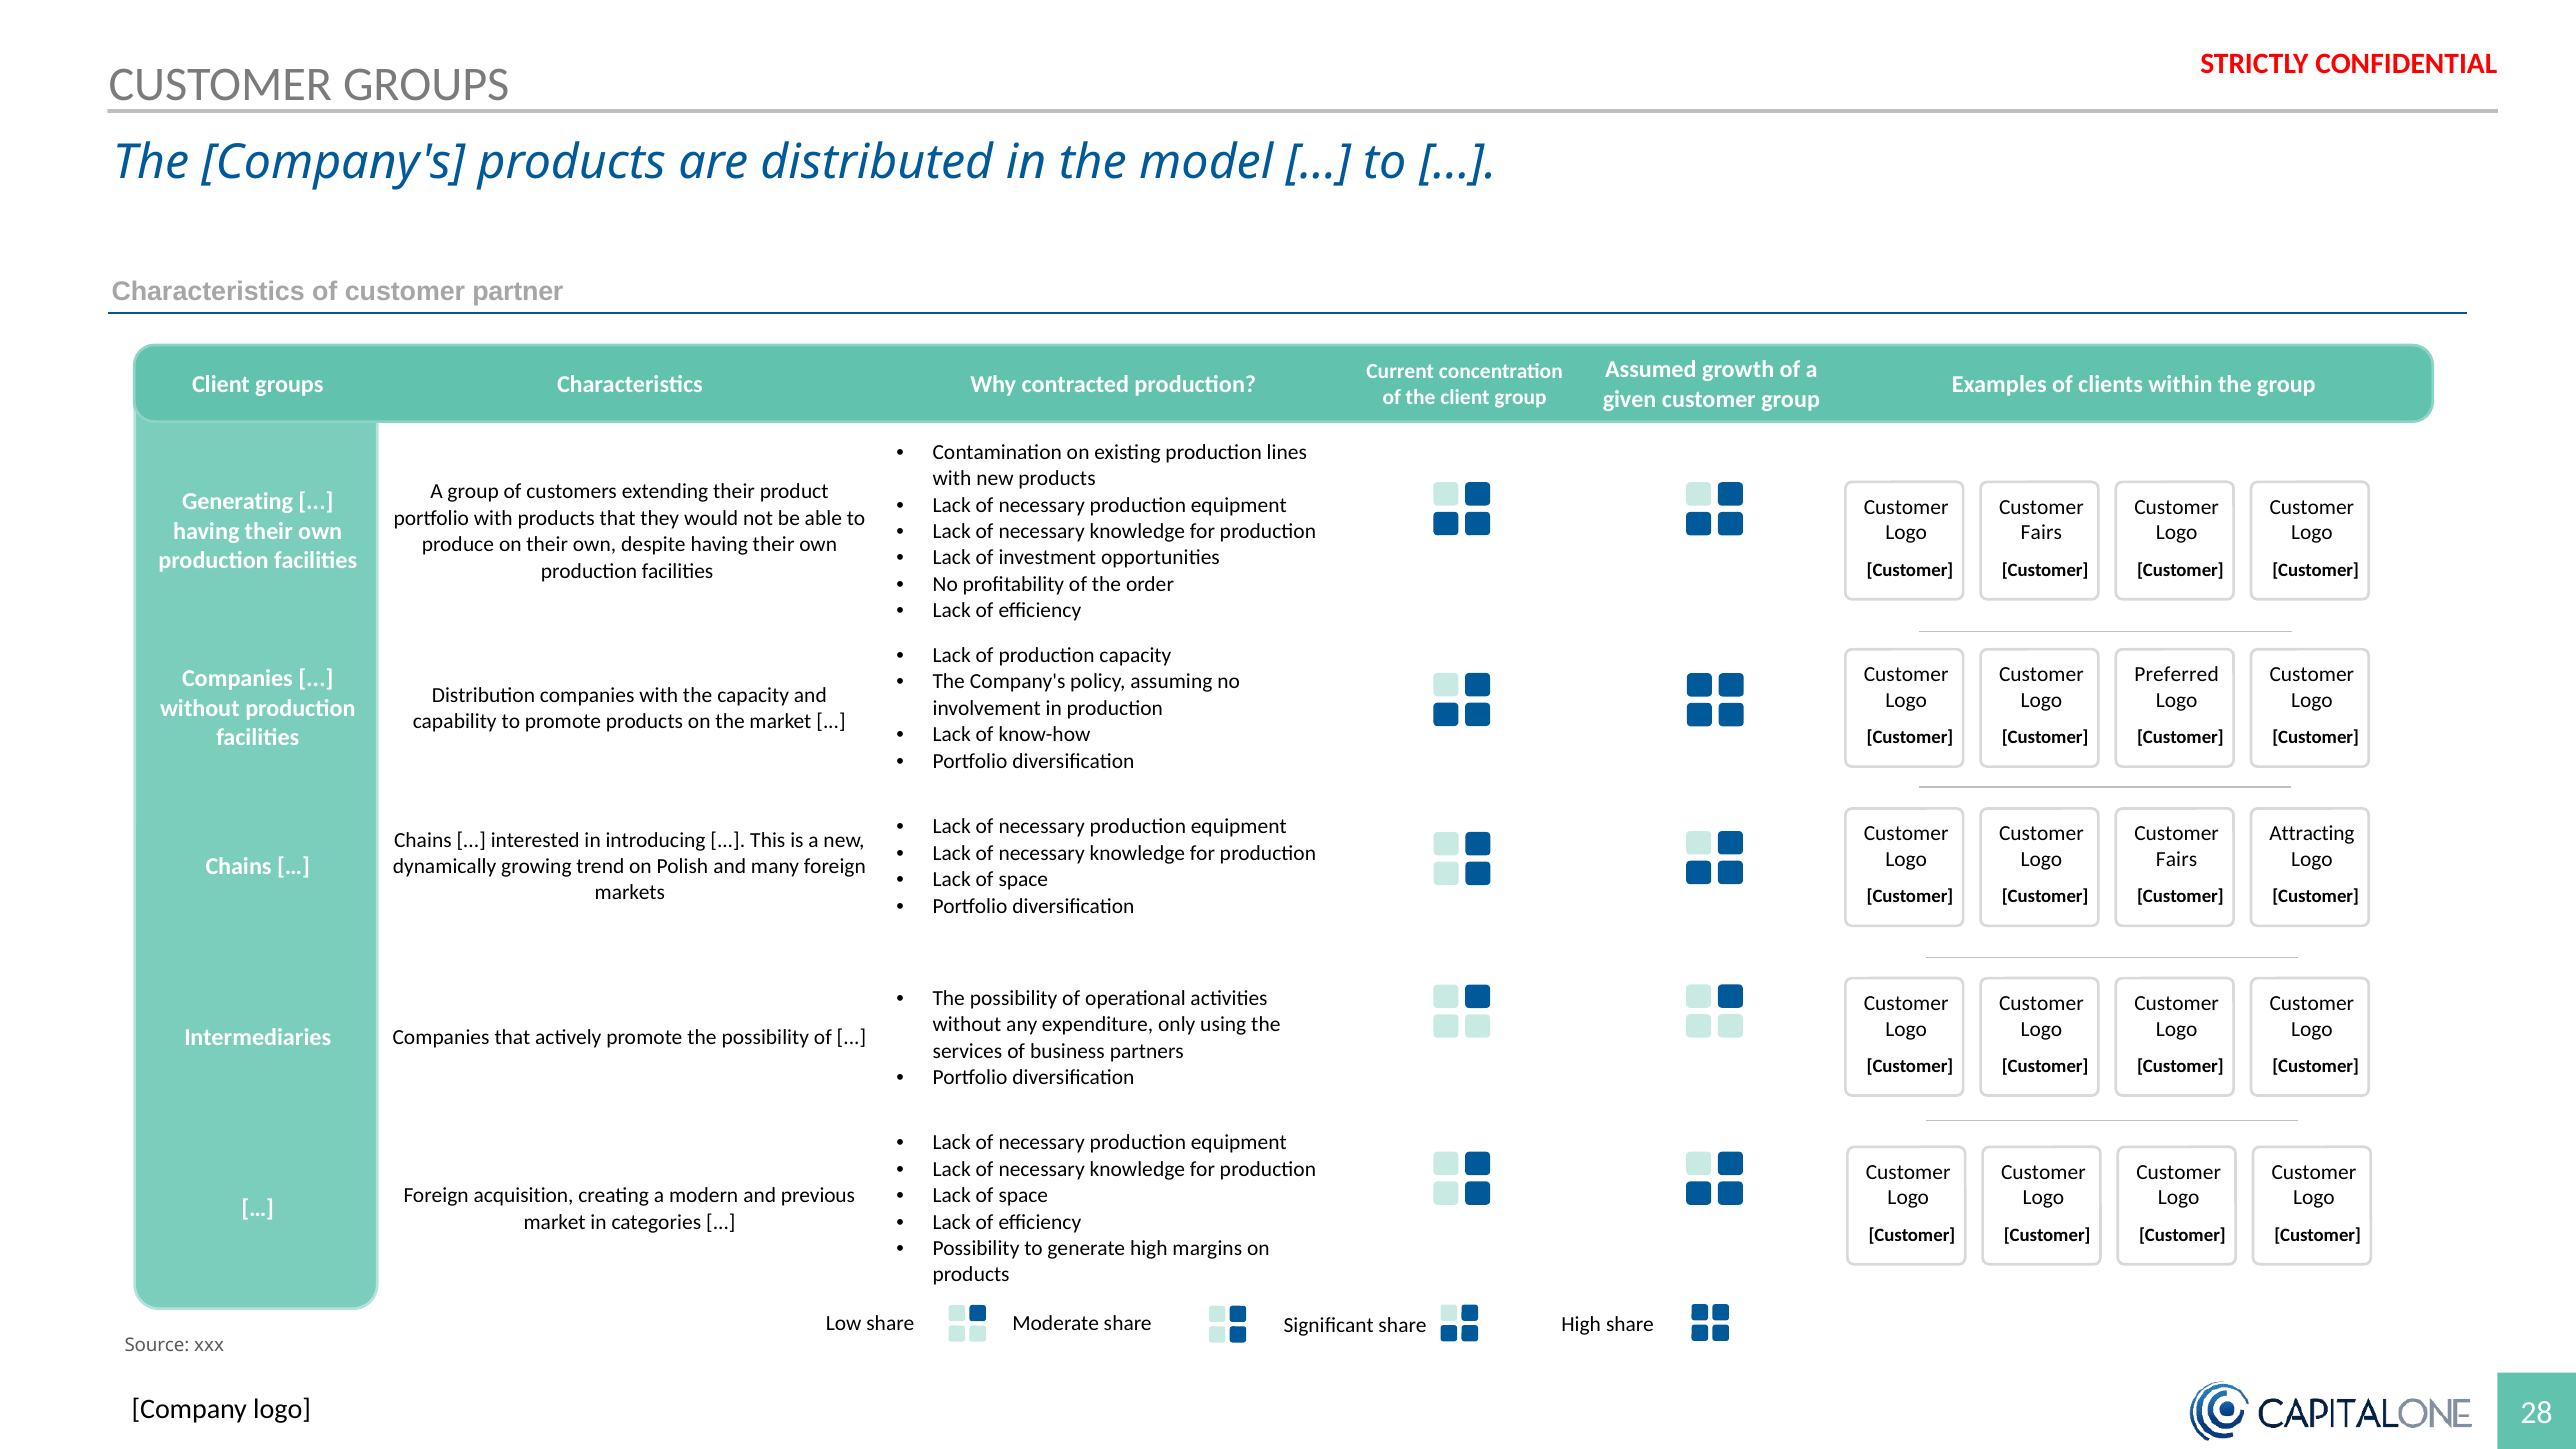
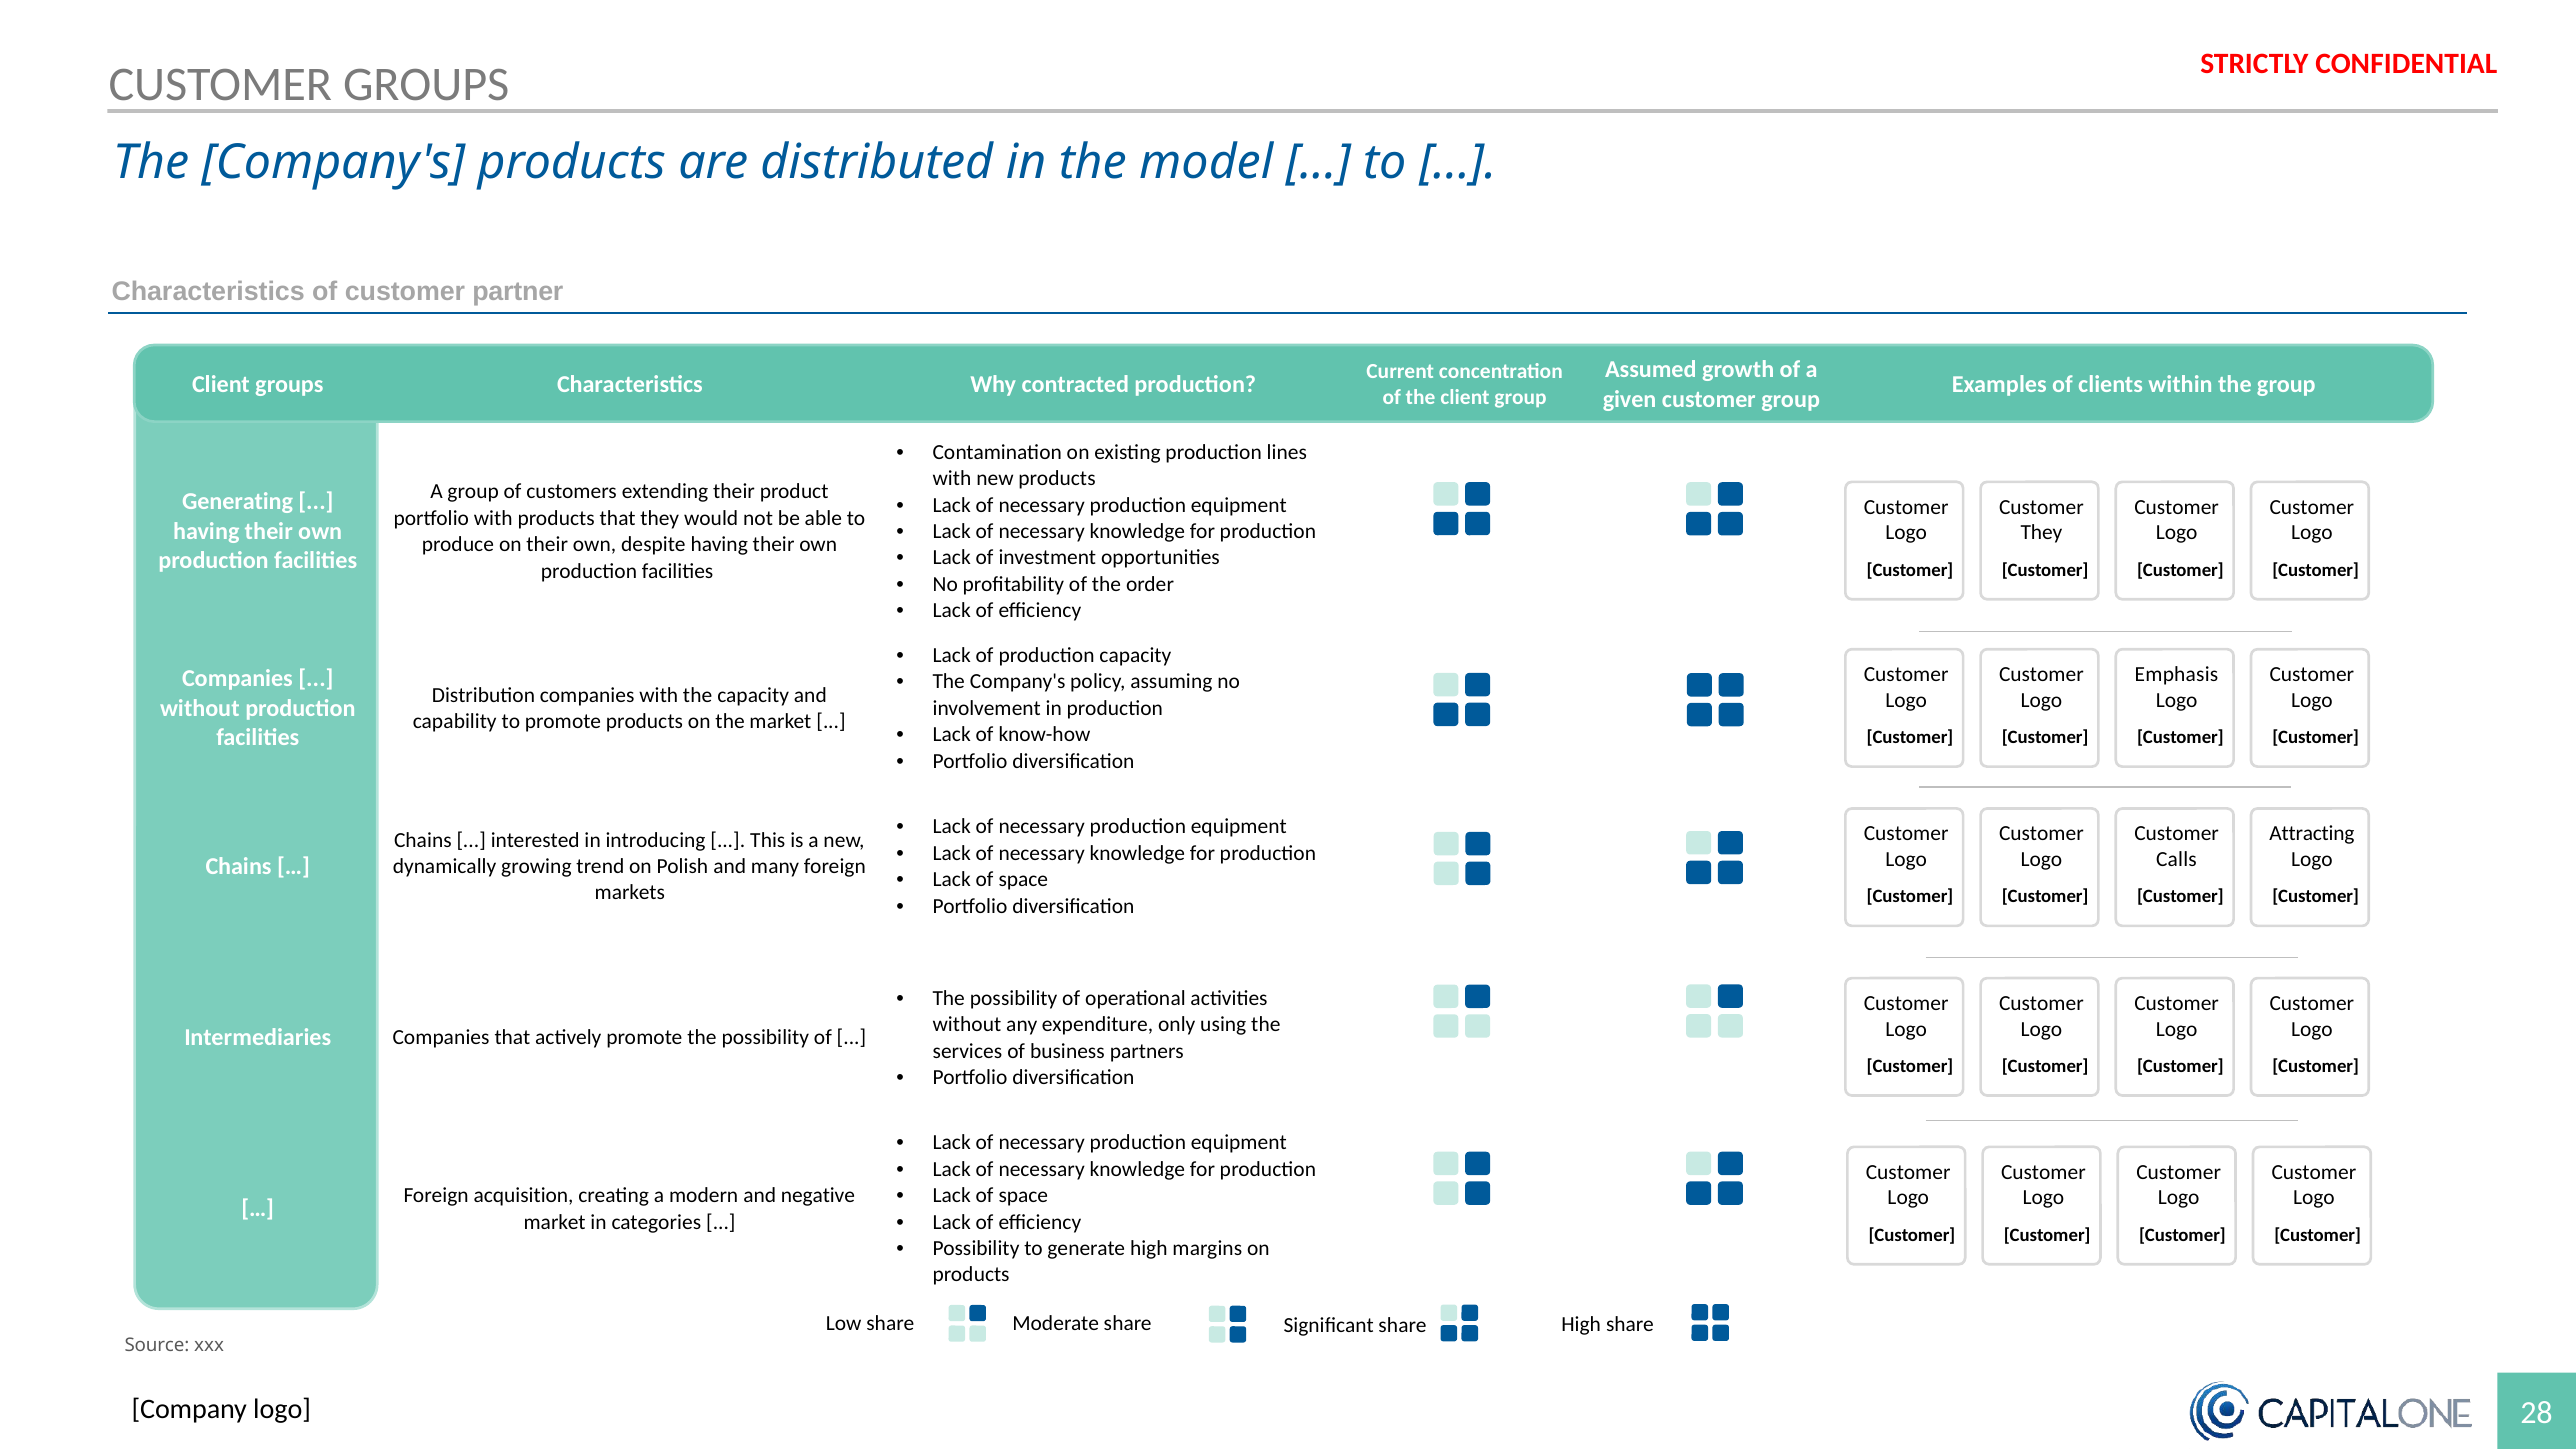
Fairs at (2041, 533): Fairs -> They
Preferred: Preferred -> Emphasis
Fairs at (2177, 859): Fairs -> Calls
previous: previous -> negative
